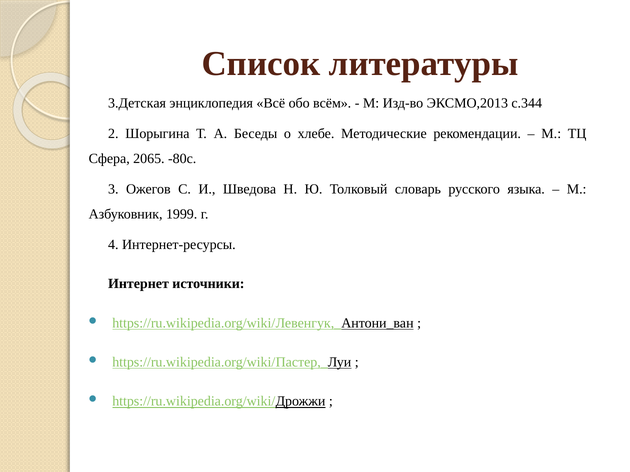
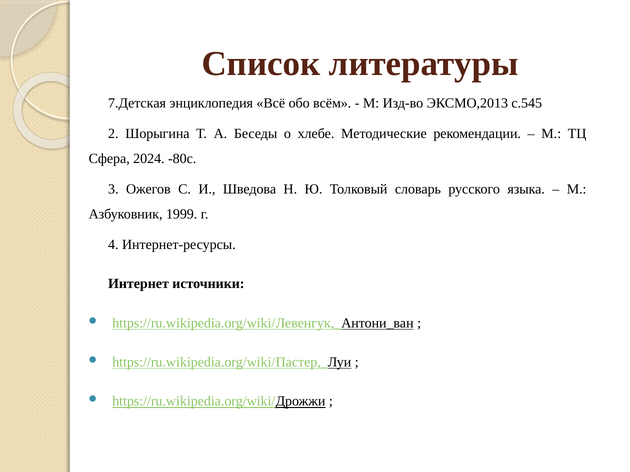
3.Детская: 3.Детская -> 7.Детская
с.344: с.344 -> с.545
2065: 2065 -> 2024
